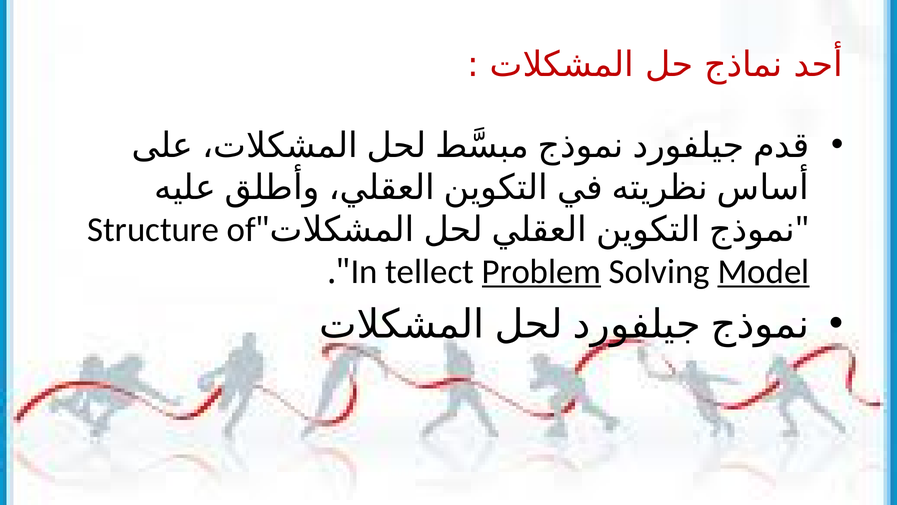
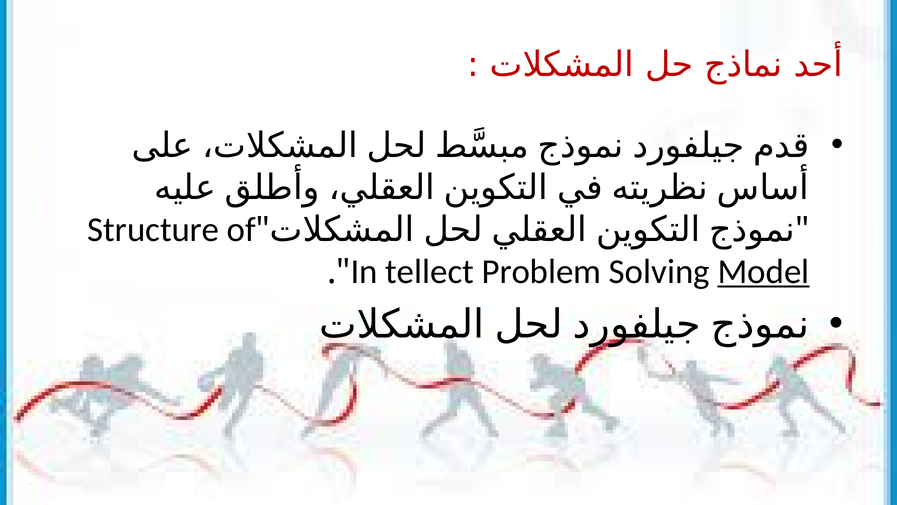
Problem underline: present -> none
